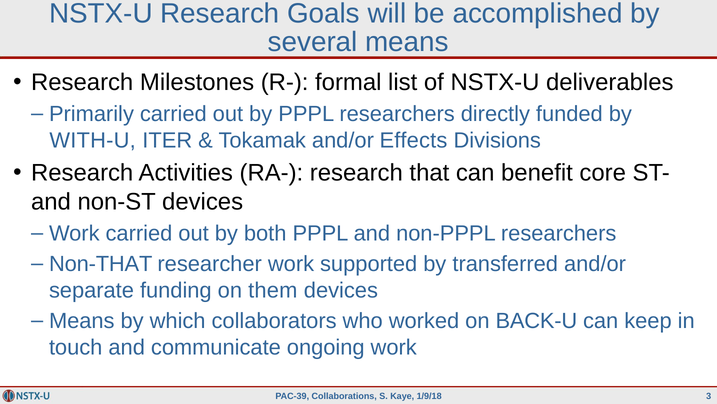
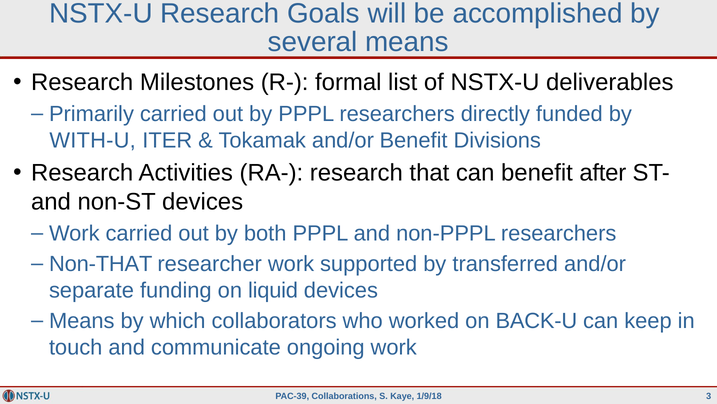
and/or Effects: Effects -> Benefit
core: core -> after
them: them -> liquid
